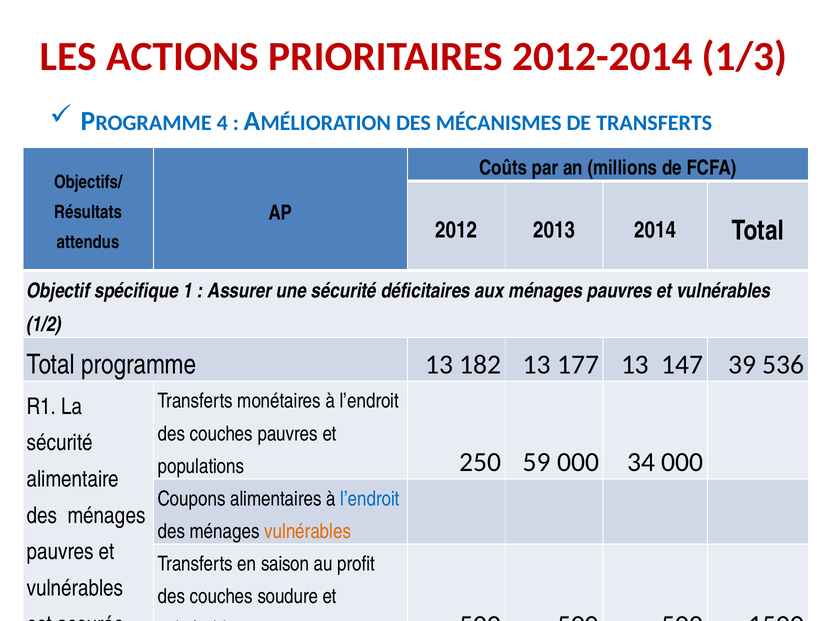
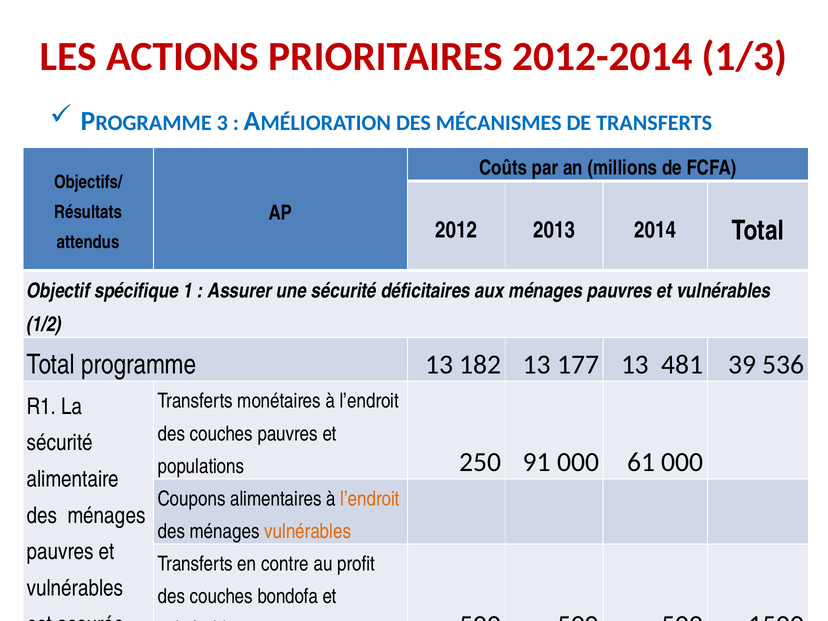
4: 4 -> 3
147: 147 -> 481
59: 59 -> 91
34: 34 -> 61
l’endroit at (370, 499) colour: blue -> orange
saison: saison -> contre
soudure: soudure -> bondofa
